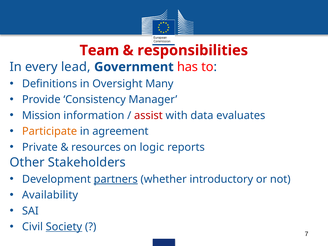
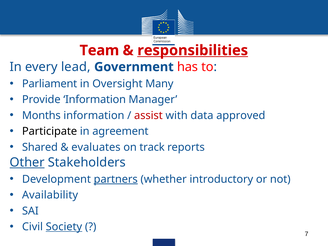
responsibilities underline: none -> present
Definitions: Definitions -> Parliament
Provide Consistency: Consistency -> Information
Mission: Mission -> Months
evaluates: evaluates -> approved
Participate colour: orange -> black
Private: Private -> Shared
resources: resources -> evaluates
logic: logic -> track
Other underline: none -> present
